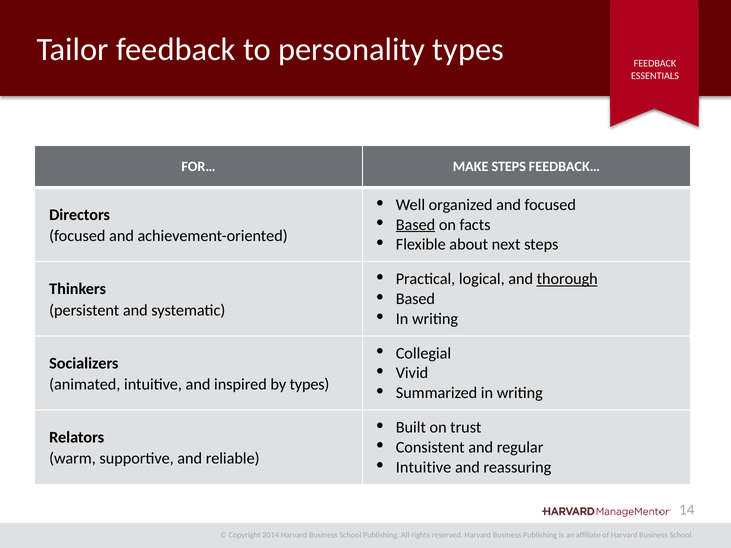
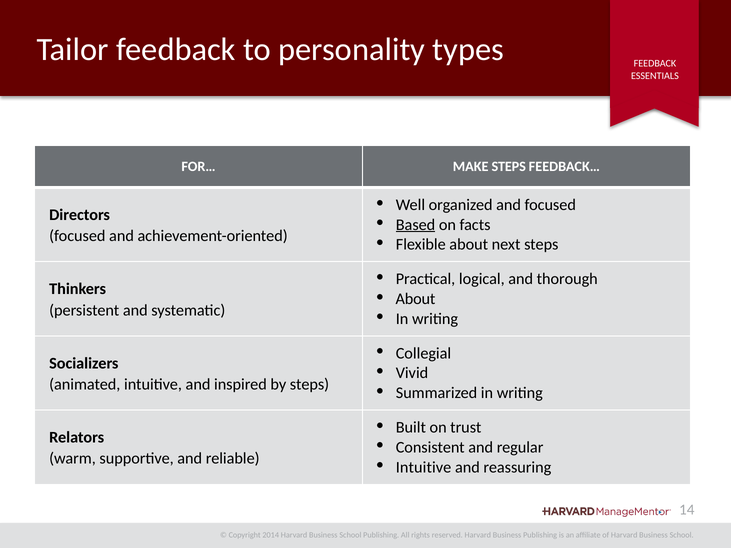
thorough underline: present -> none
Based at (415, 299): Based -> About
by types: types -> steps
